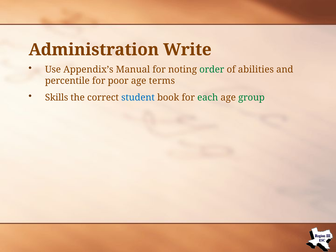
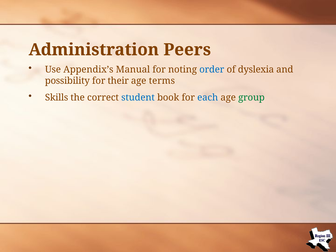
Write: Write -> Peers
order colour: green -> blue
abilities: abilities -> dyslexia
percentile: percentile -> possibility
poor: poor -> their
each colour: green -> blue
